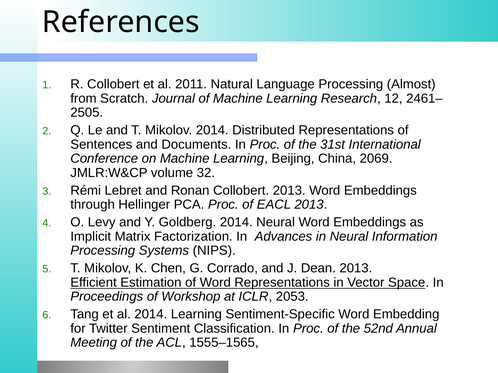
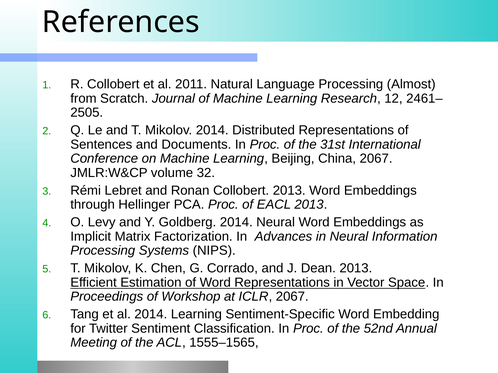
China 2069: 2069 -> 2067
ICLR 2053: 2053 -> 2067
